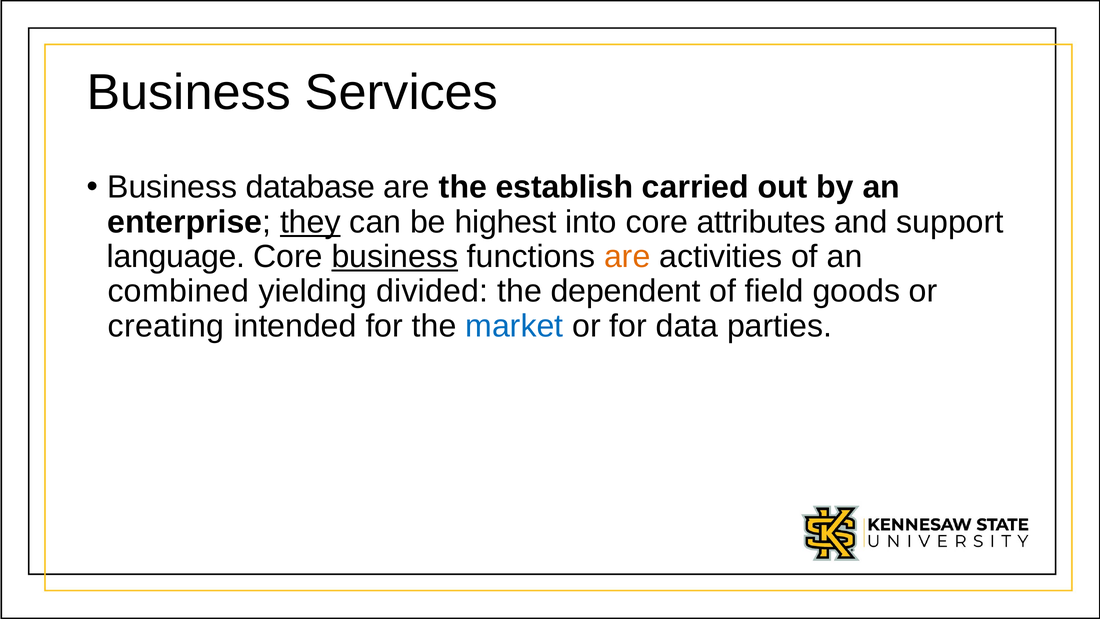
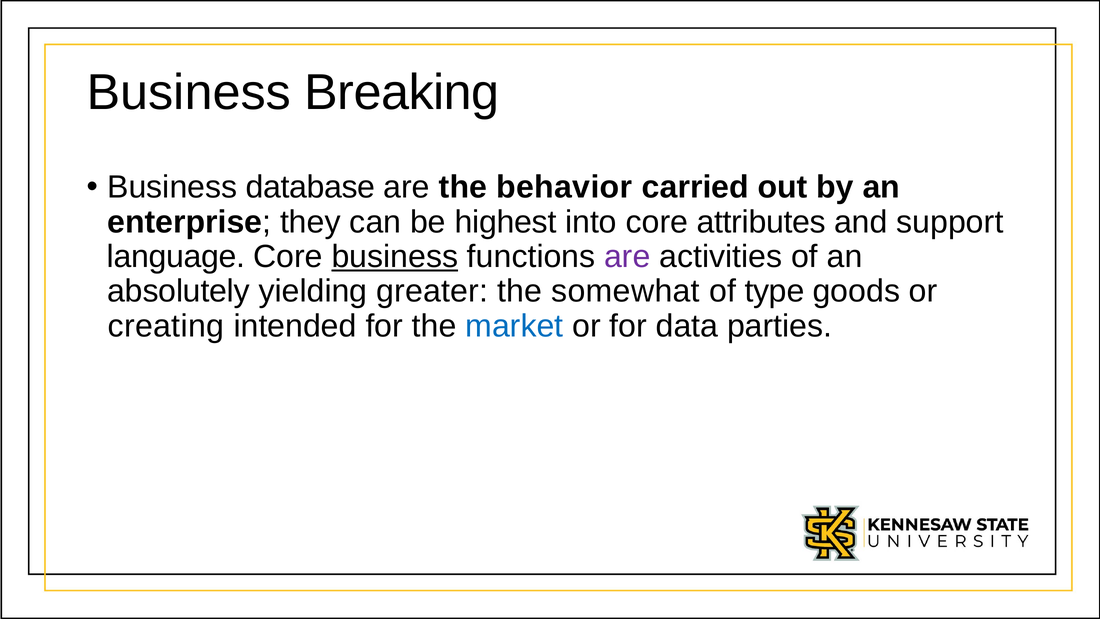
Services: Services -> Breaking
establish: establish -> behavior
they underline: present -> none
are at (627, 257) colour: orange -> purple
combined: combined -> absolutely
divided: divided -> greater
dependent: dependent -> somewhat
field: field -> type
